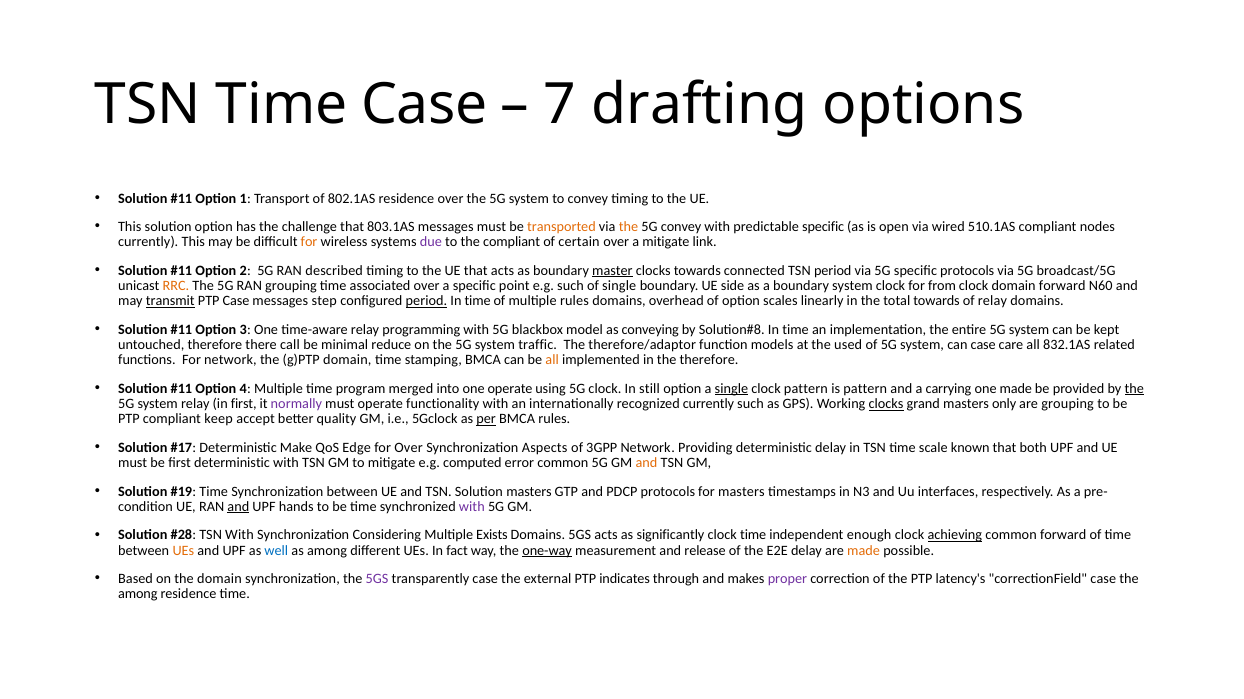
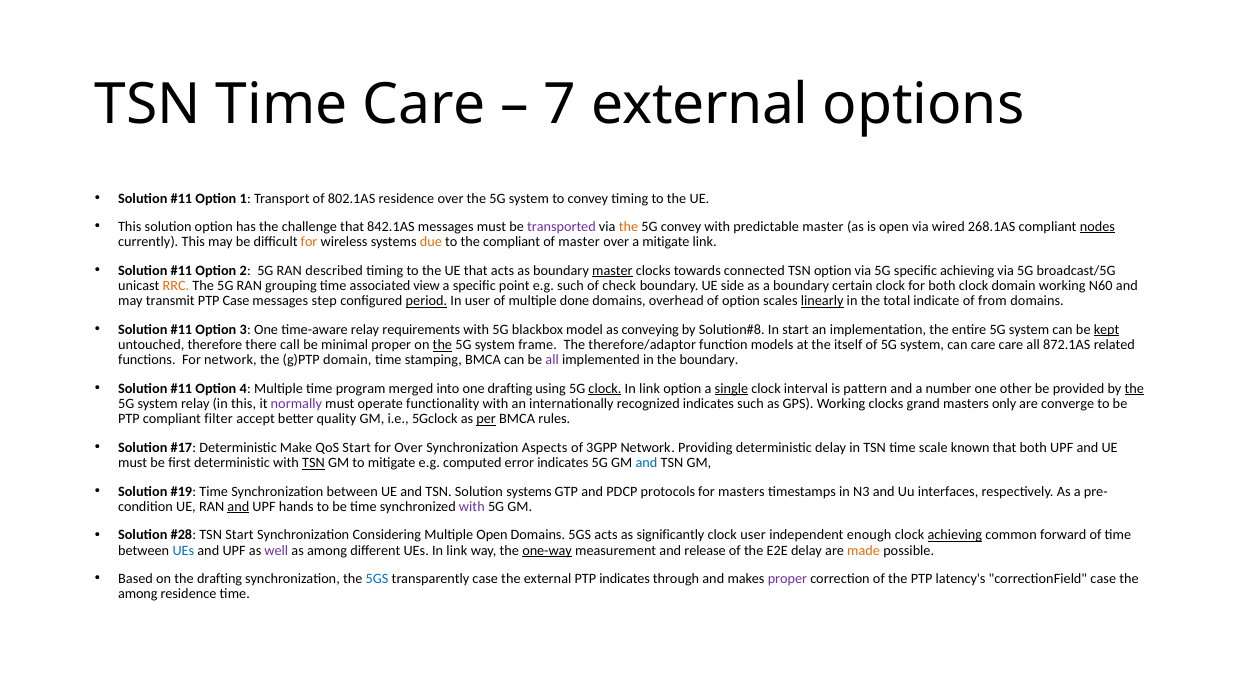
Time Case: Case -> Care
7 drafting: drafting -> external
803.1AS: 803.1AS -> 842.1AS
transported colour: orange -> purple
predictable specific: specific -> master
510.1AS: 510.1AS -> 268.1AS
nodes underline: none -> present
due colour: purple -> orange
of certain: certain -> master
TSN period: period -> option
specific protocols: protocols -> achieving
associated over: over -> view
of single: single -> check
boundary system: system -> certain
for from: from -> both
domain forward: forward -> working
transmit underline: present -> none
time at (478, 301): time -> user
multiple rules: rules -> done
linearly underline: none -> present
total towards: towards -> indicate
of relay: relay -> from
programming: programming -> requirements
time at (796, 330): time -> start
kept underline: none -> present
minimal reduce: reduce -> proper
the at (442, 345) underline: none -> present
traffic: traffic -> frame
used: used -> itself
can case: case -> care
832.1AS: 832.1AS -> 872.1AS
all at (552, 361) colour: orange -> purple
the therefore: therefore -> boundary
one operate: operate -> drafting
clock at (605, 389) underline: none -> present
still at (650, 389): still -> link
clock pattern: pattern -> interval
carrying: carrying -> number
one made: made -> other
in first: first -> this
recognized currently: currently -> indicates
clocks at (886, 404) underline: present -> none
are grouping: grouping -> converge
keep: keep -> filter
QoS Edge: Edge -> Start
TSN at (313, 463) underline: none -> present
error common: common -> indicates
and at (646, 463) colour: orange -> blue
Solution masters: masters -> systems
TSN With: With -> Start
Multiple Exists: Exists -> Open
clock time: time -> user
UEs at (183, 551) colour: orange -> blue
well colour: blue -> purple
UEs In fact: fact -> link
the domain: domain -> drafting
5GS at (377, 579) colour: purple -> blue
